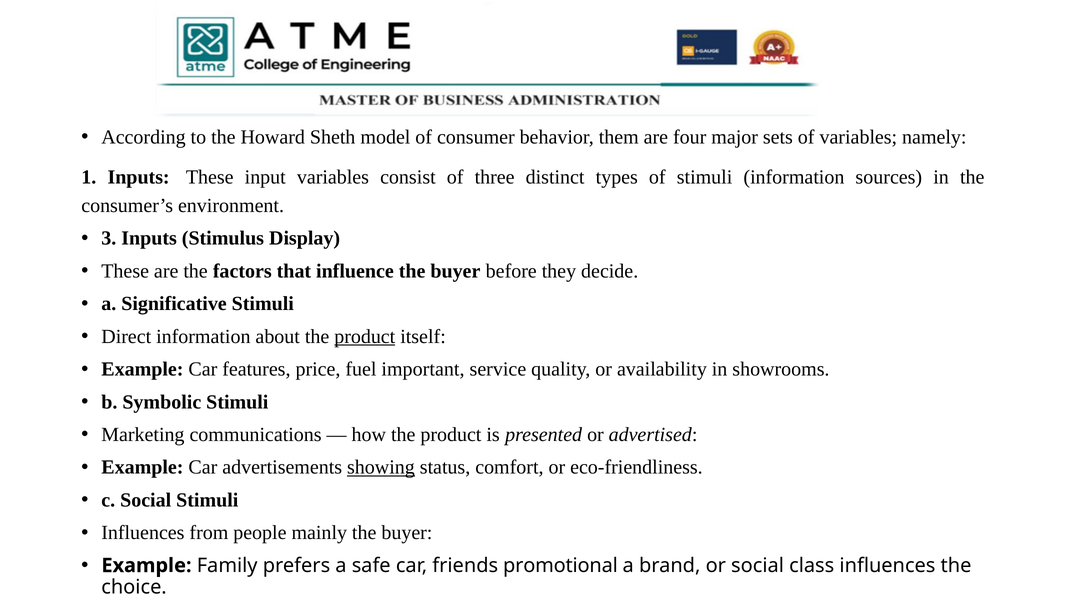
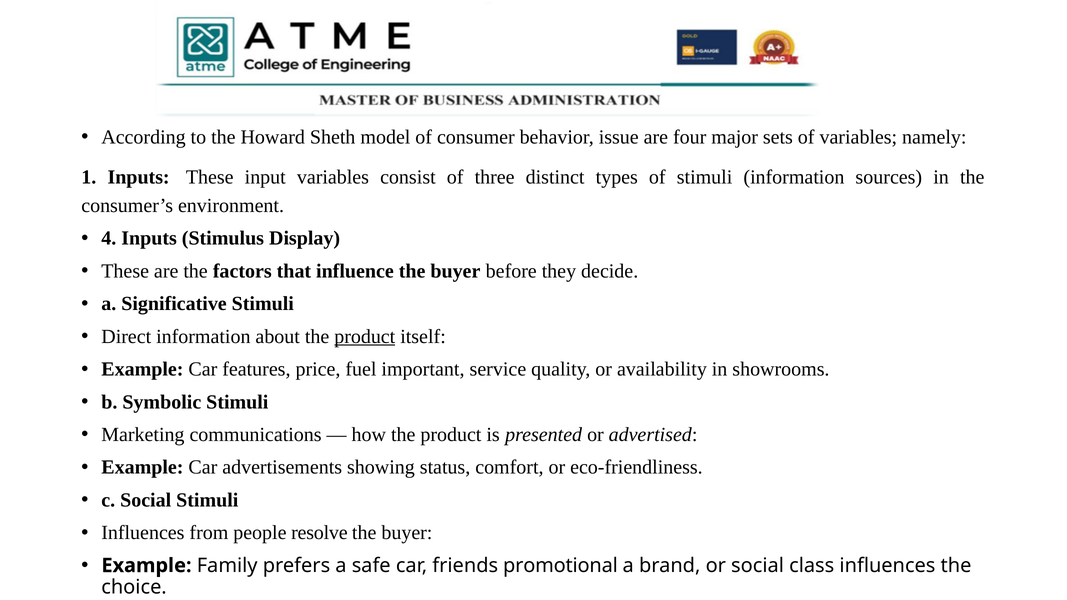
them: them -> issue
3: 3 -> 4
showing underline: present -> none
mainly: mainly -> resolve
